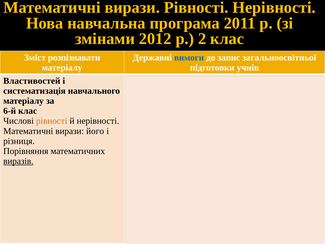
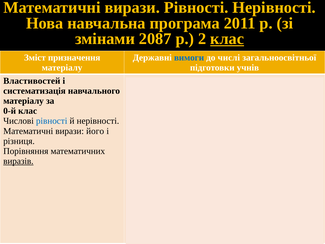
2012: 2012 -> 2087
клас at (227, 39) underline: none -> present
розпізнавати: розпізнавати -> призначення
запис: запис -> числі
6-й: 6-й -> 0-й
рівності at (52, 121) colour: orange -> blue
